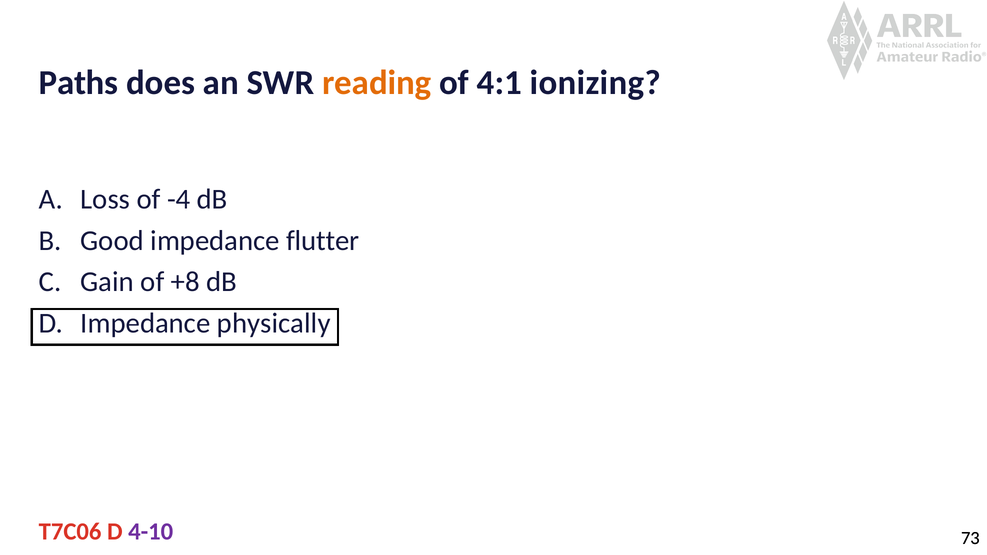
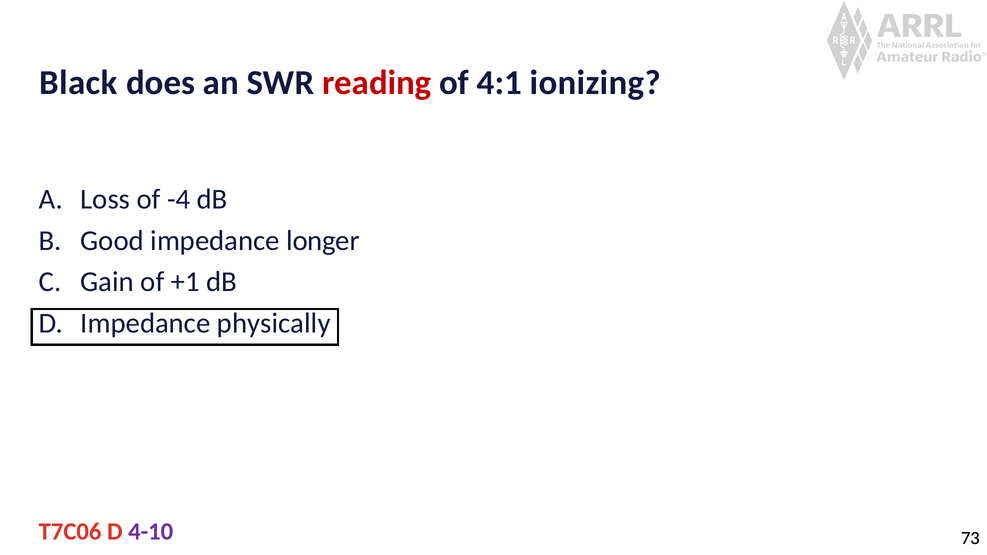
Paths: Paths -> Black
reading colour: orange -> red
flutter: flutter -> longer
+8: +8 -> +1
